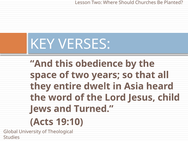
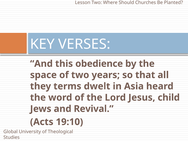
entire: entire -> terms
Turned: Turned -> Revival
